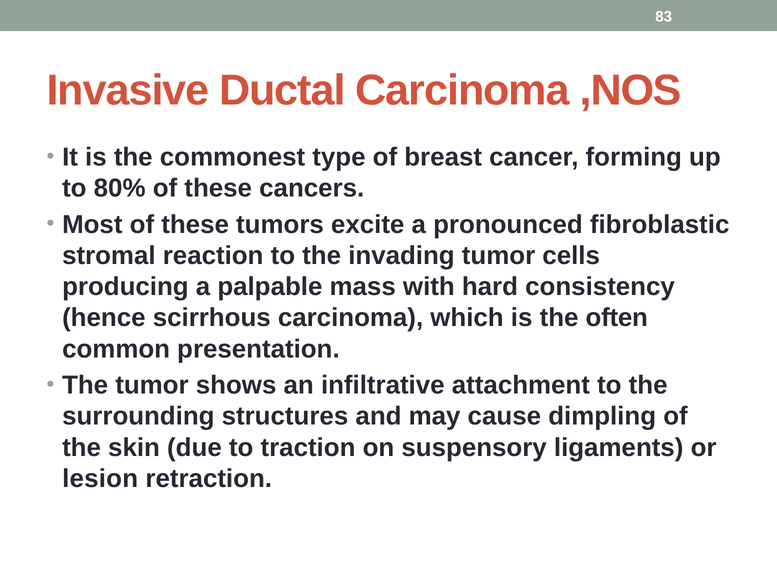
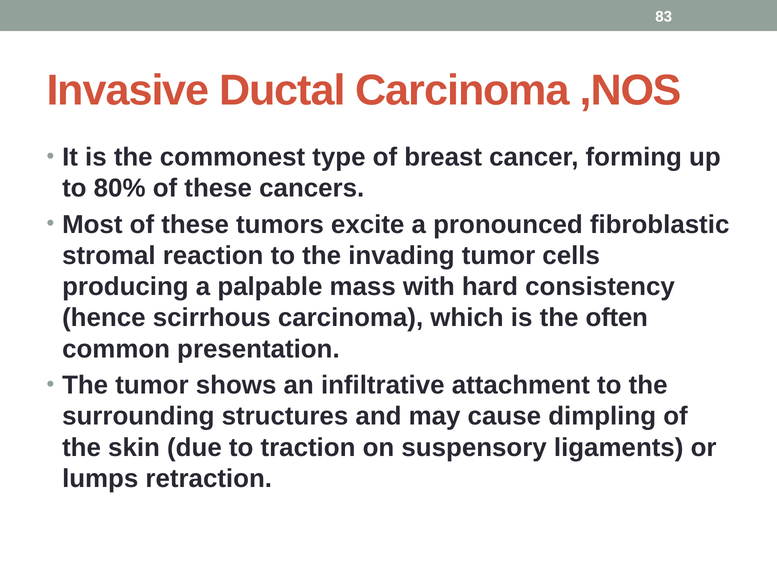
lesion: lesion -> lumps
